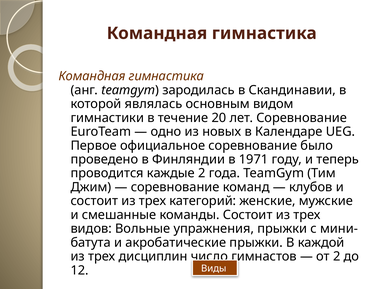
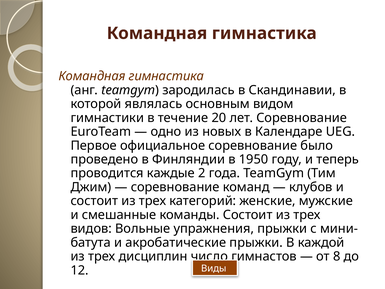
1971: 1971 -> 1950
от 2: 2 -> 8
